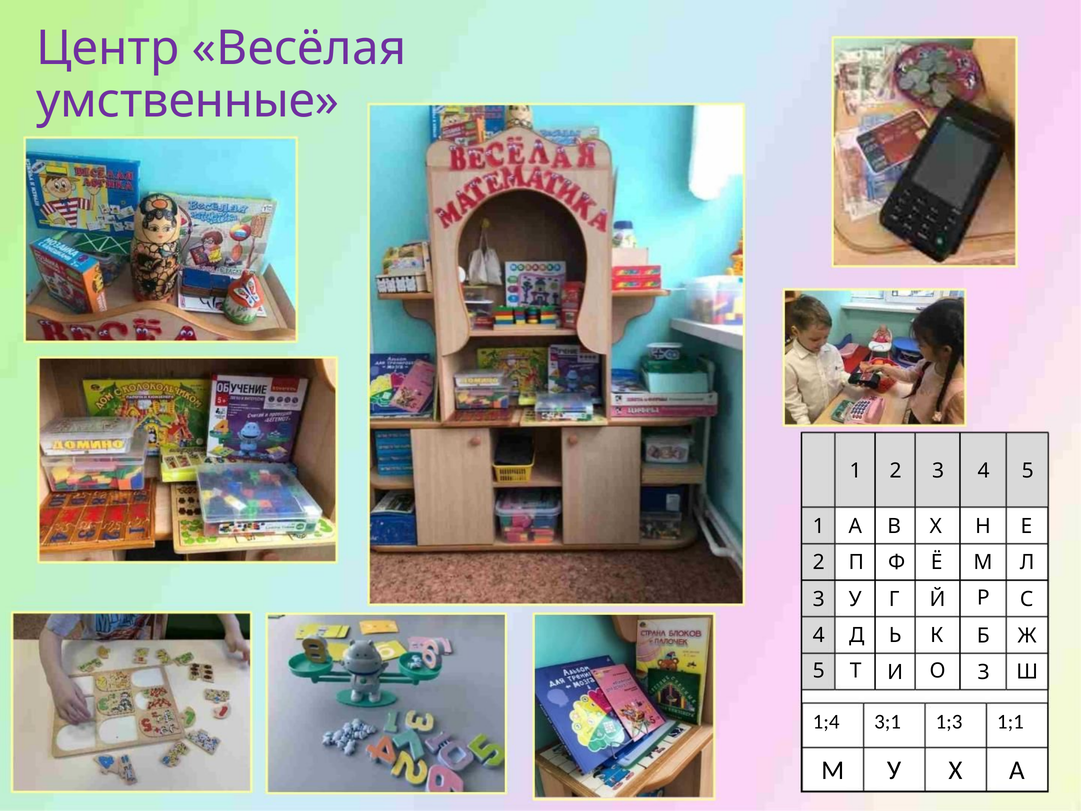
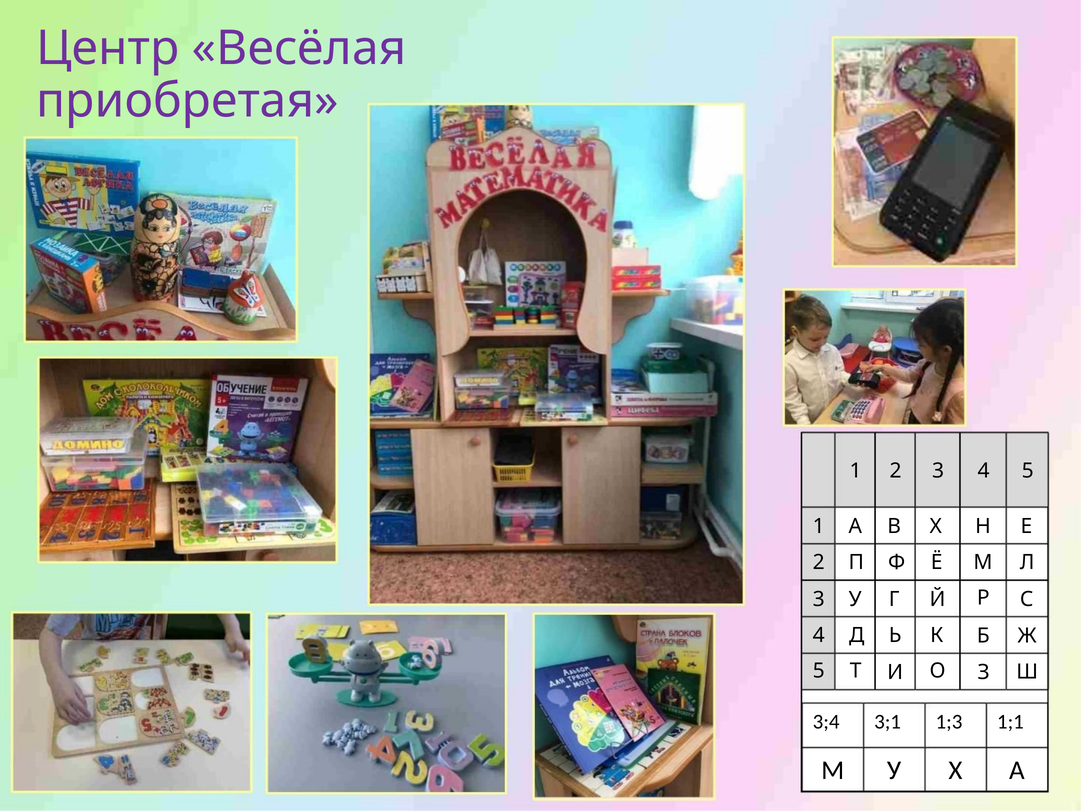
умственные: умственные -> приобретая
1;4: 1;4 -> 3;4
